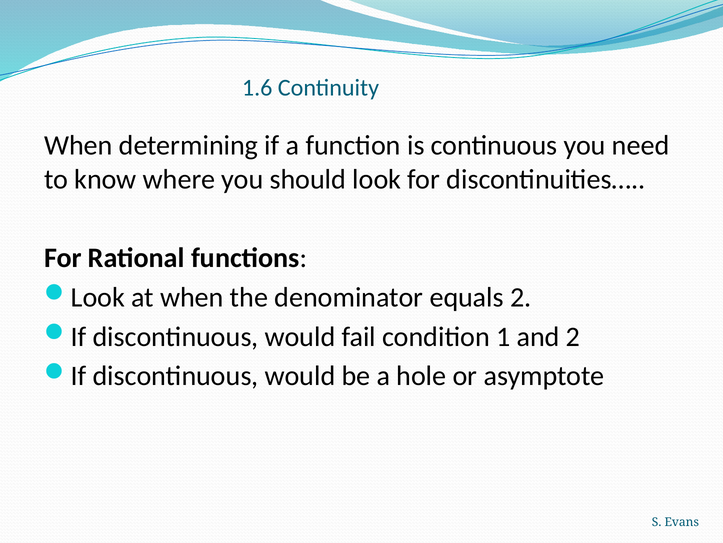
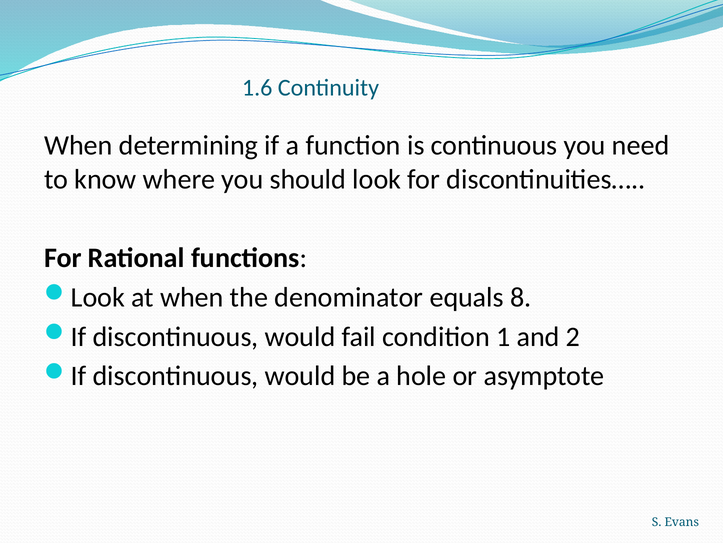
equals 2: 2 -> 8
